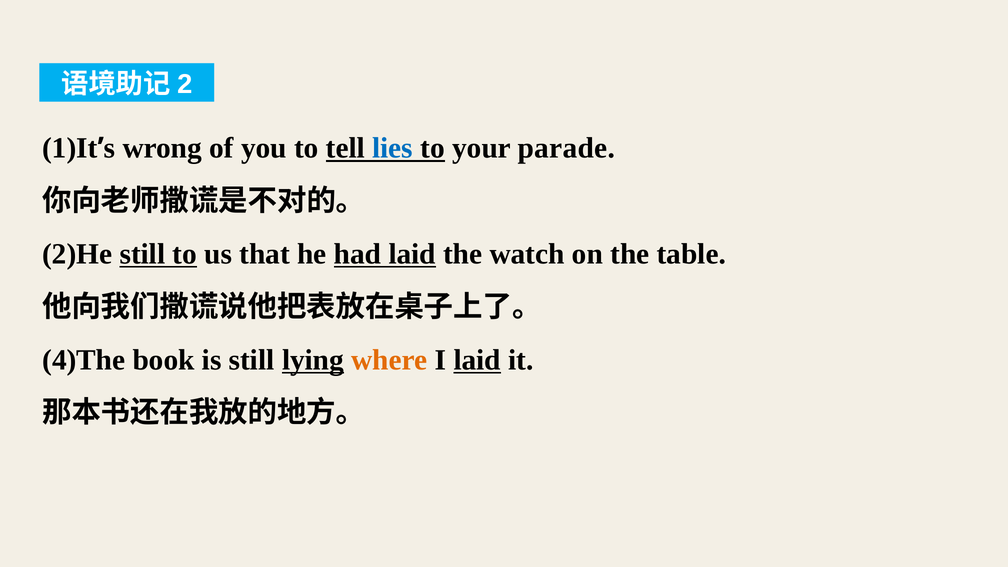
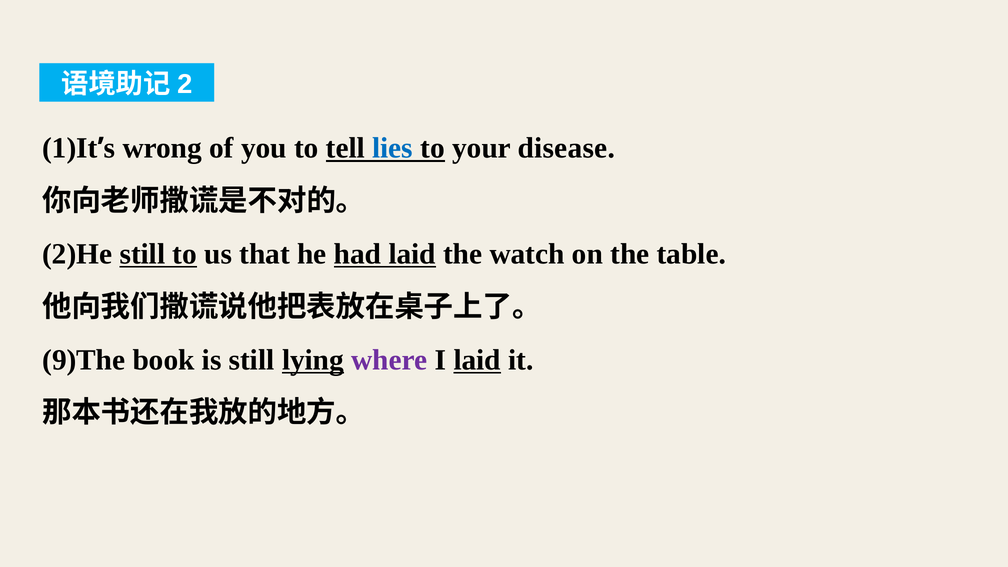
parade: parade -> disease
4)The: 4)The -> 9)The
where colour: orange -> purple
